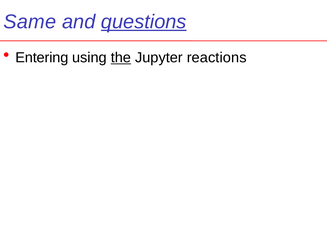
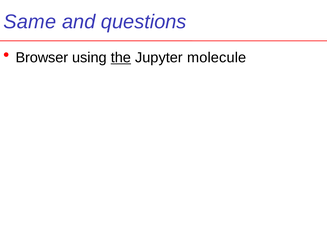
questions underline: present -> none
Entering: Entering -> Browser
reactions: reactions -> molecule
